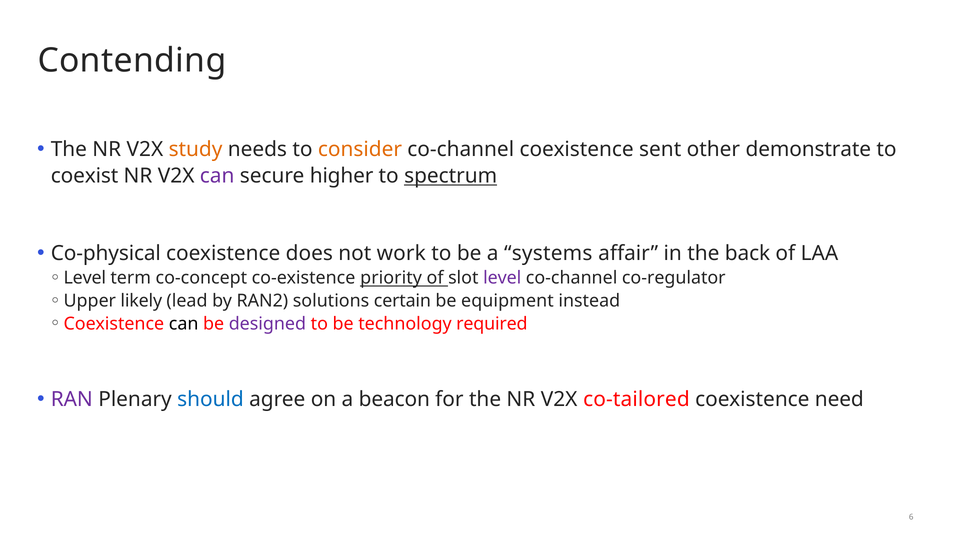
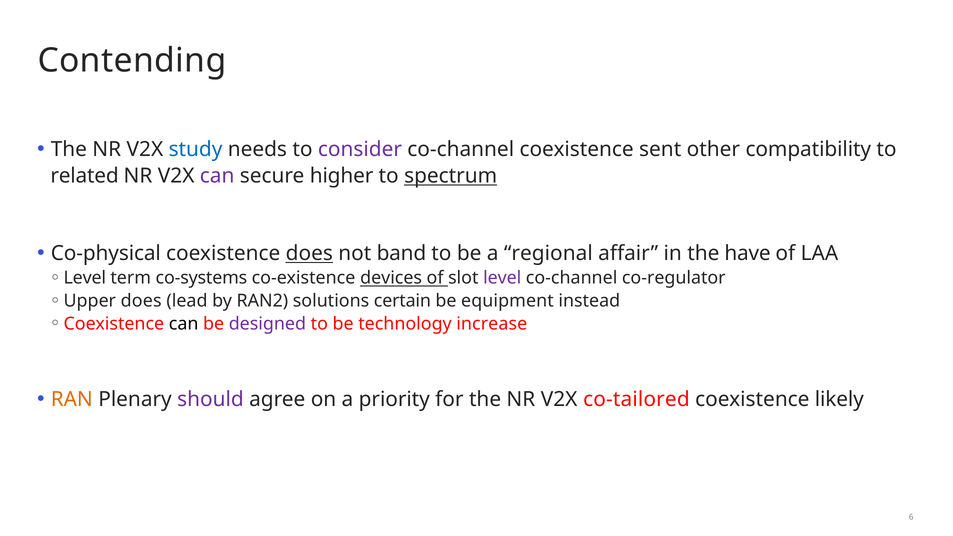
study colour: orange -> blue
consider colour: orange -> purple
demonstrate: demonstrate -> compatibility
coexist: coexist -> related
does at (309, 253) underline: none -> present
work: work -> band
systems: systems -> regional
back: back -> have
co-concept: co-concept -> co-systems
priority: priority -> devices
Upper likely: likely -> does
required: required -> increase
RAN colour: purple -> orange
should colour: blue -> purple
beacon: beacon -> priority
need: need -> likely
